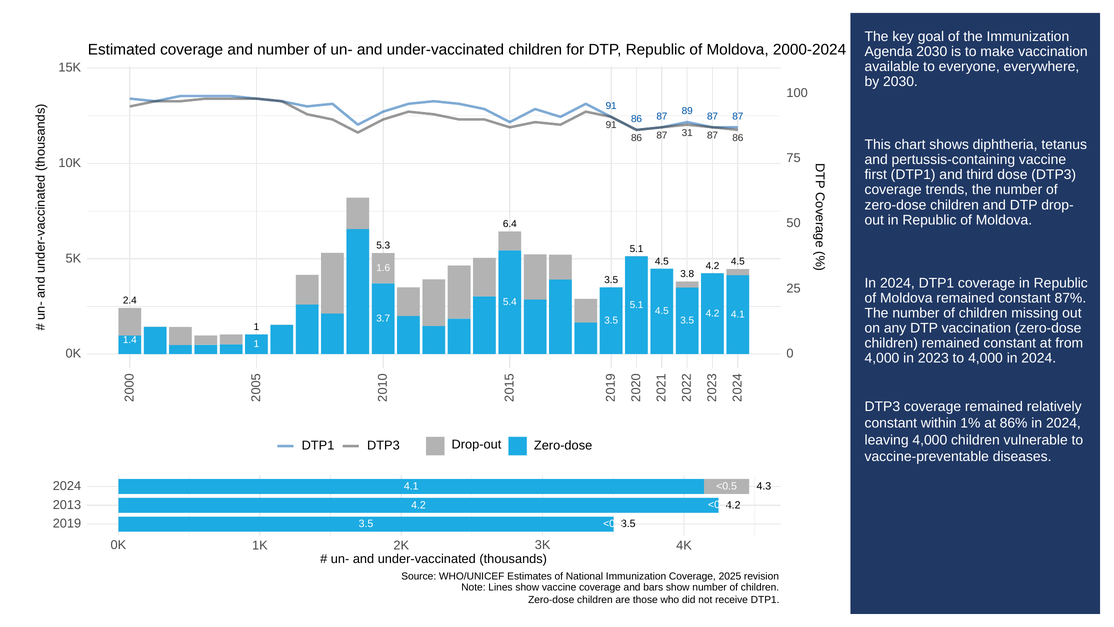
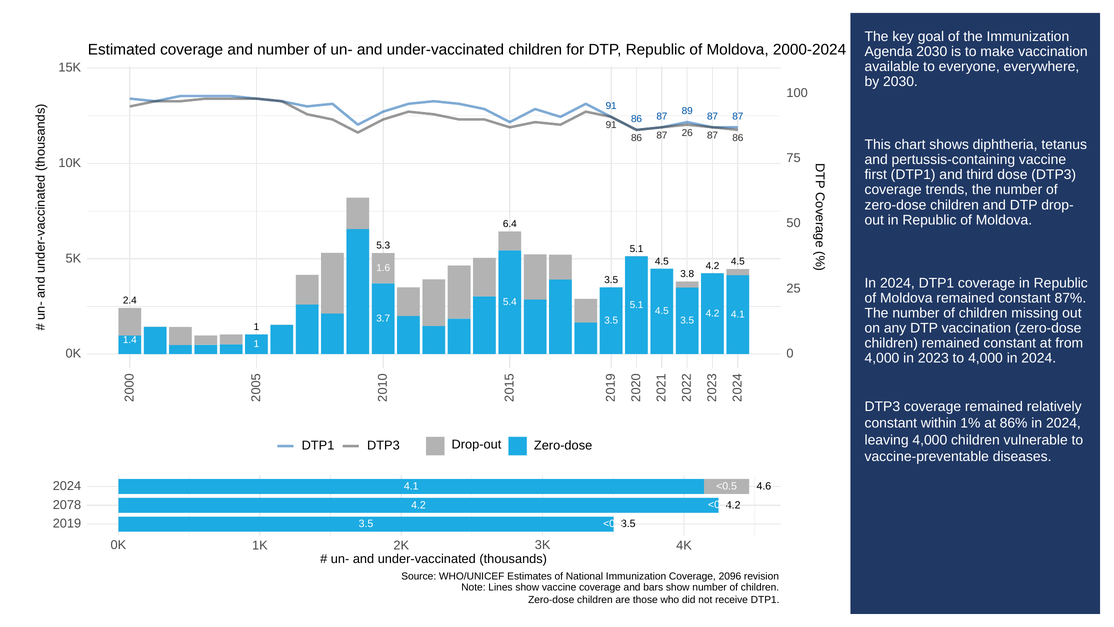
31: 31 -> 26
4.3: 4.3 -> 4.6
2013: 2013 -> 2078
2025: 2025 -> 2096
